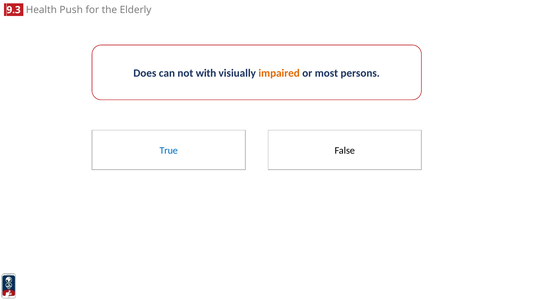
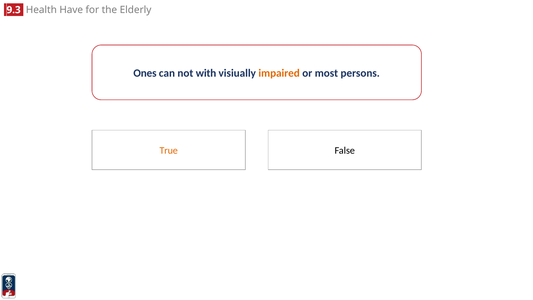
Push: Push -> Have
Does: Does -> Ones
True colour: blue -> orange
